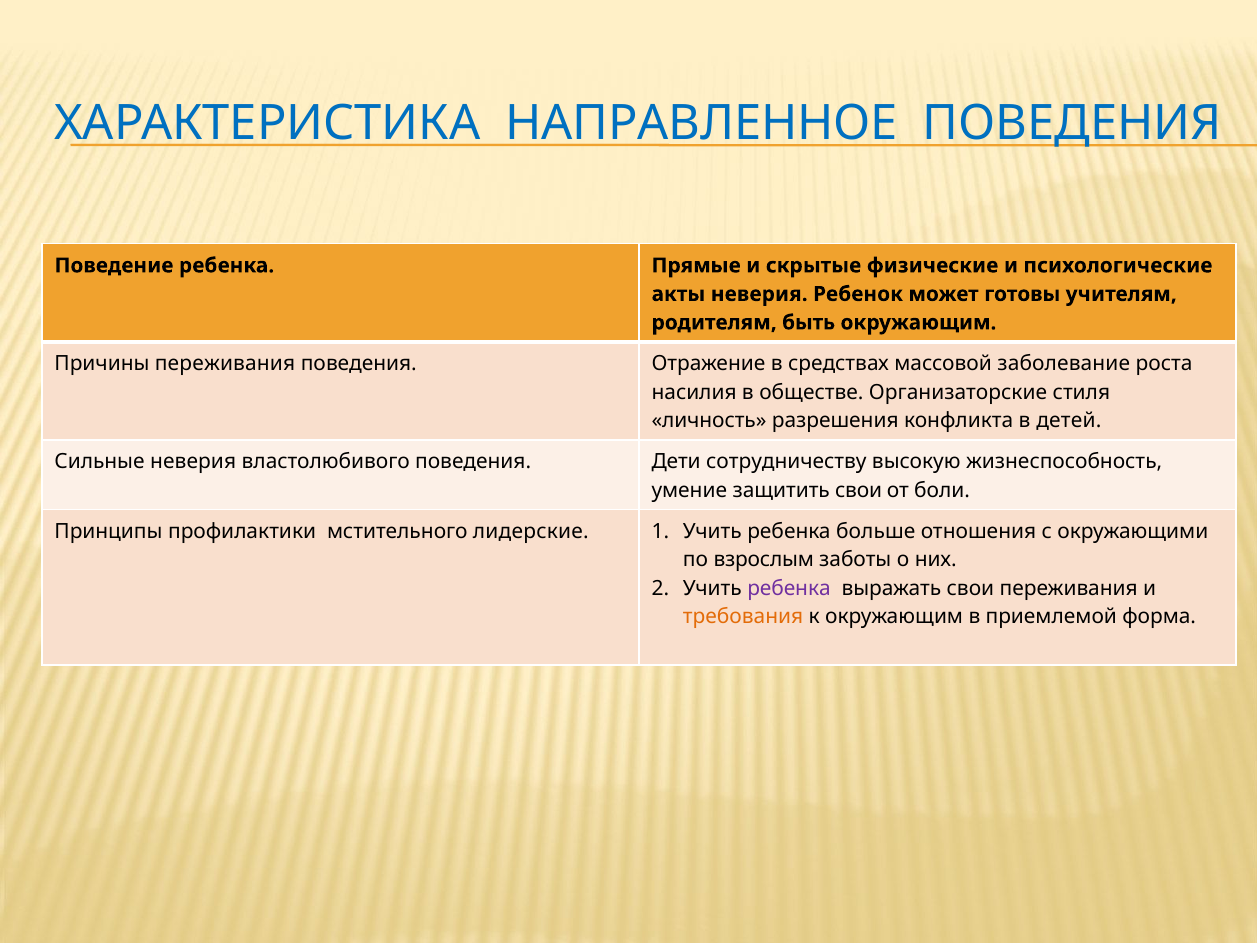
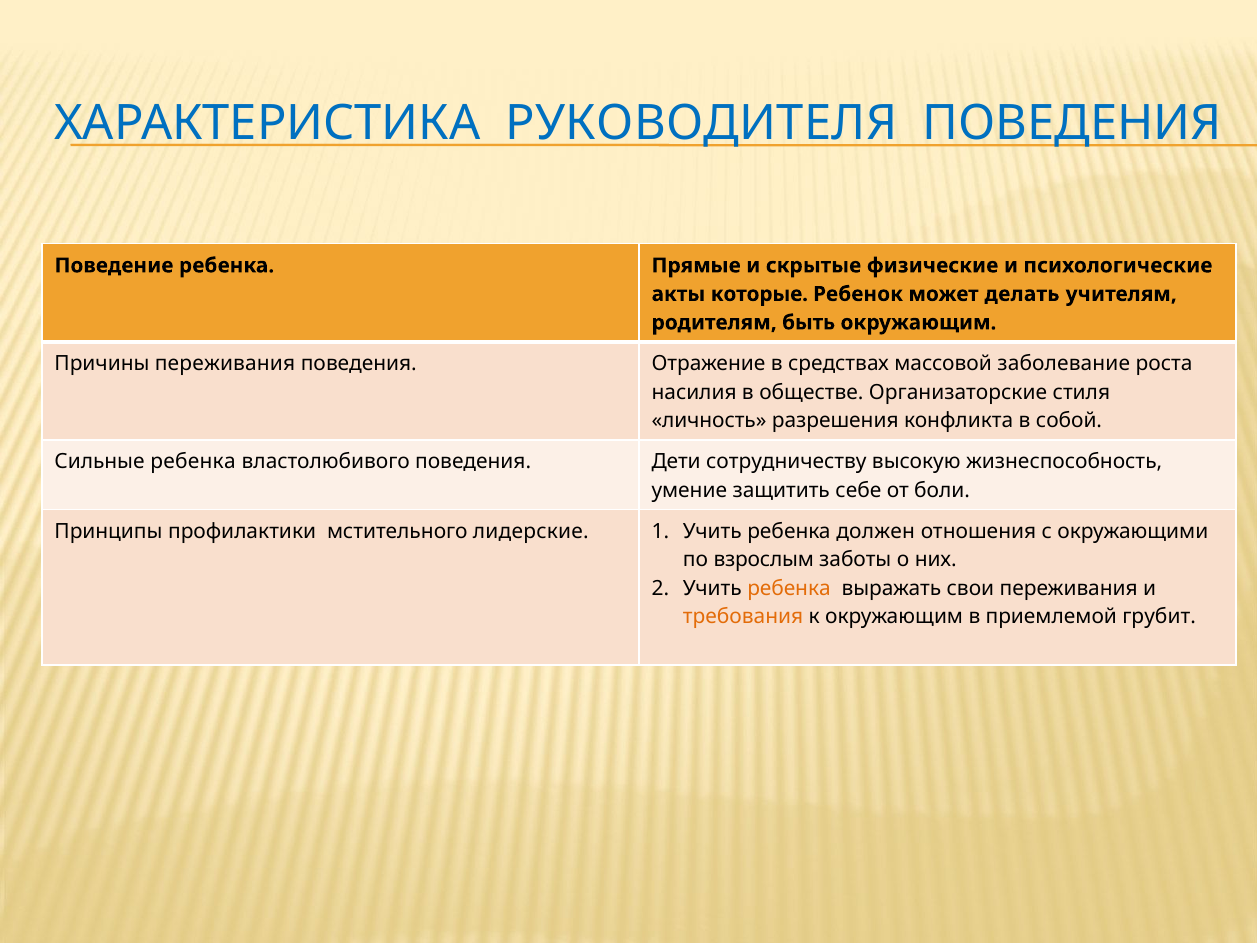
НАПРАВЛЕННОЕ: НАПРАВЛЕННОЕ -> РУКОВОДИТЕЛЯ
акты неверия: неверия -> которые
готовы: готовы -> делать
детей: детей -> собой
Сильные неверия: неверия -> ребенка
защитить свои: свои -> себе
больше: больше -> должен
ребенка at (789, 588) colour: purple -> orange
форма: форма -> грубит
